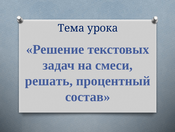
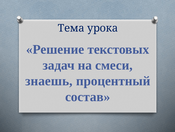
решать: решать -> знаешь
